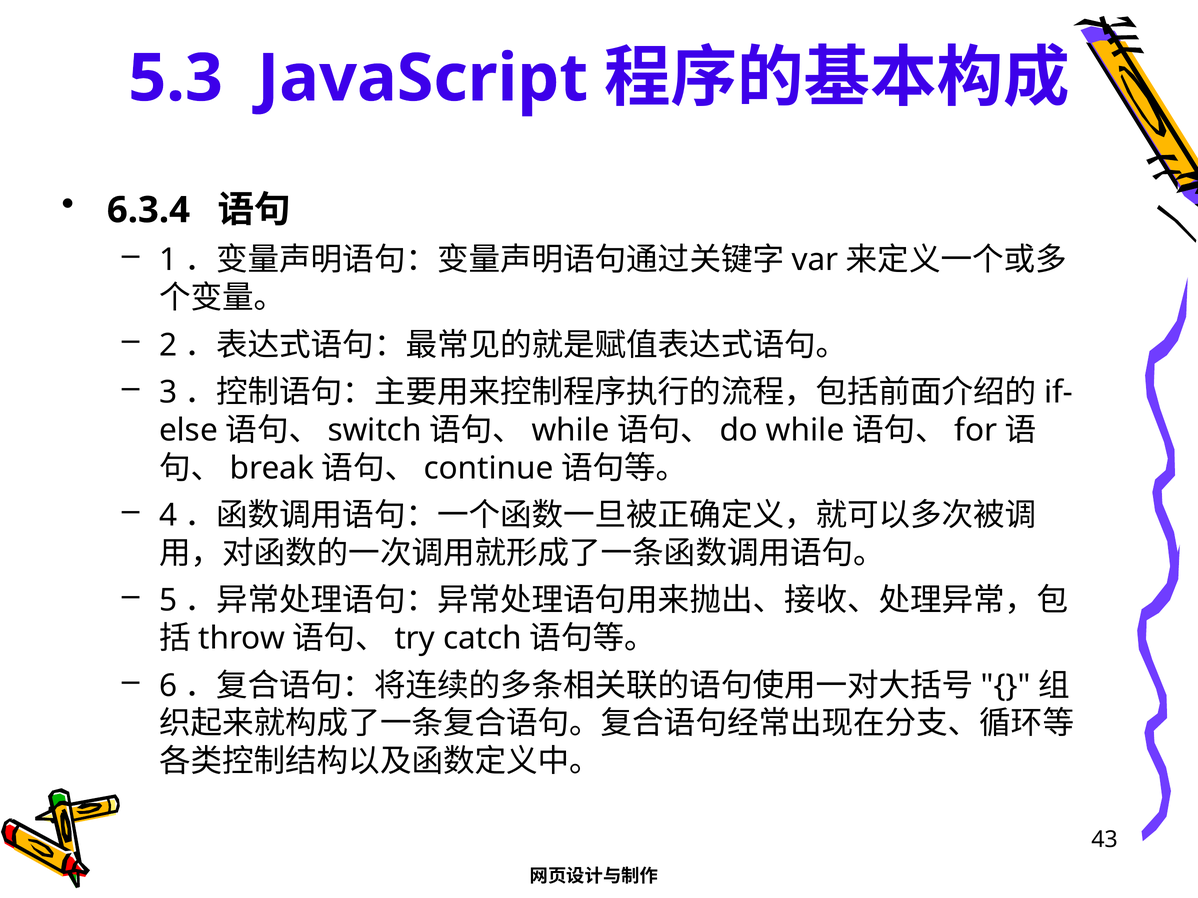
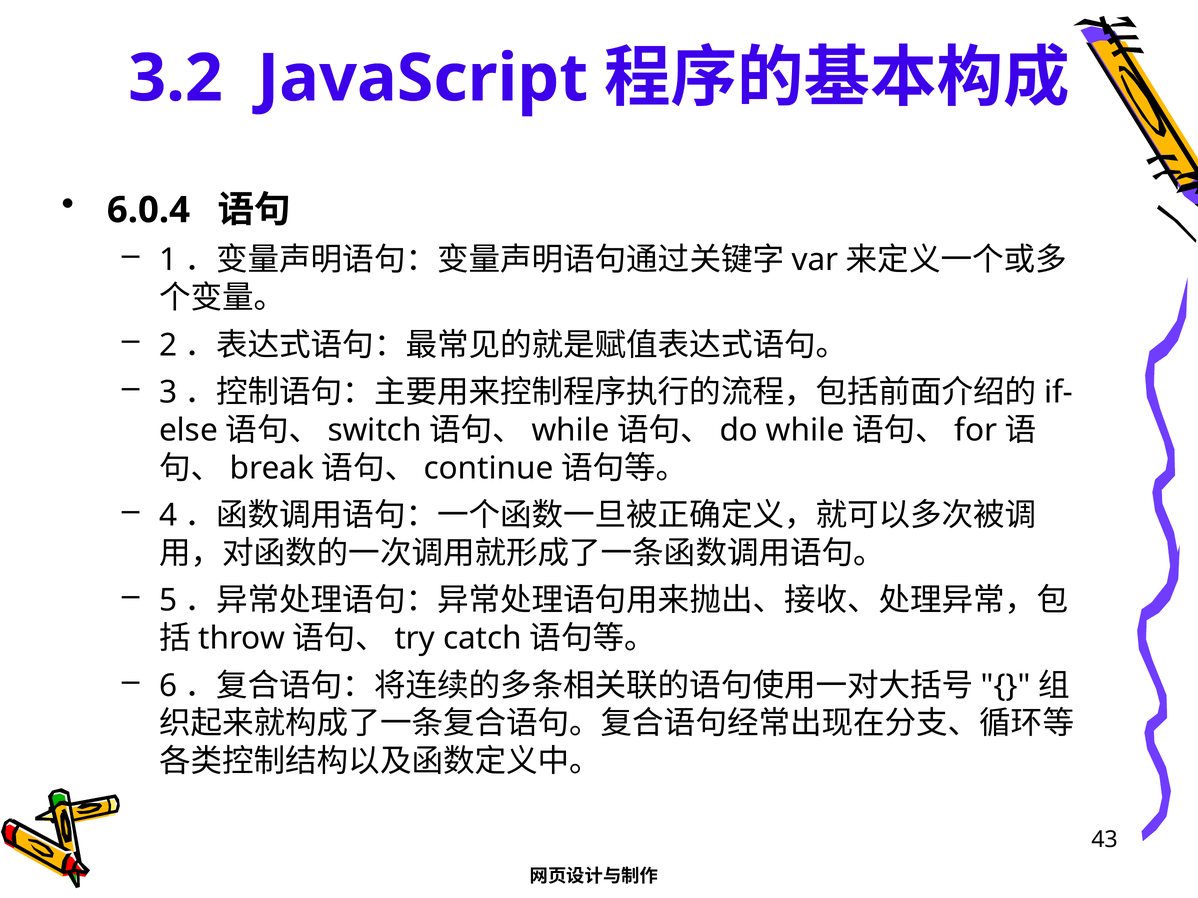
5.3: 5.3 -> 3.2
6.3.4: 6.3.4 -> 6.0.4
